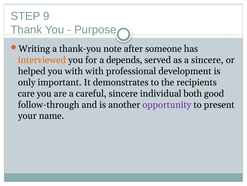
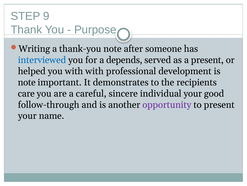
interviewed colour: orange -> blue
a sincere: sincere -> present
only at (27, 82): only -> note
individual both: both -> your
